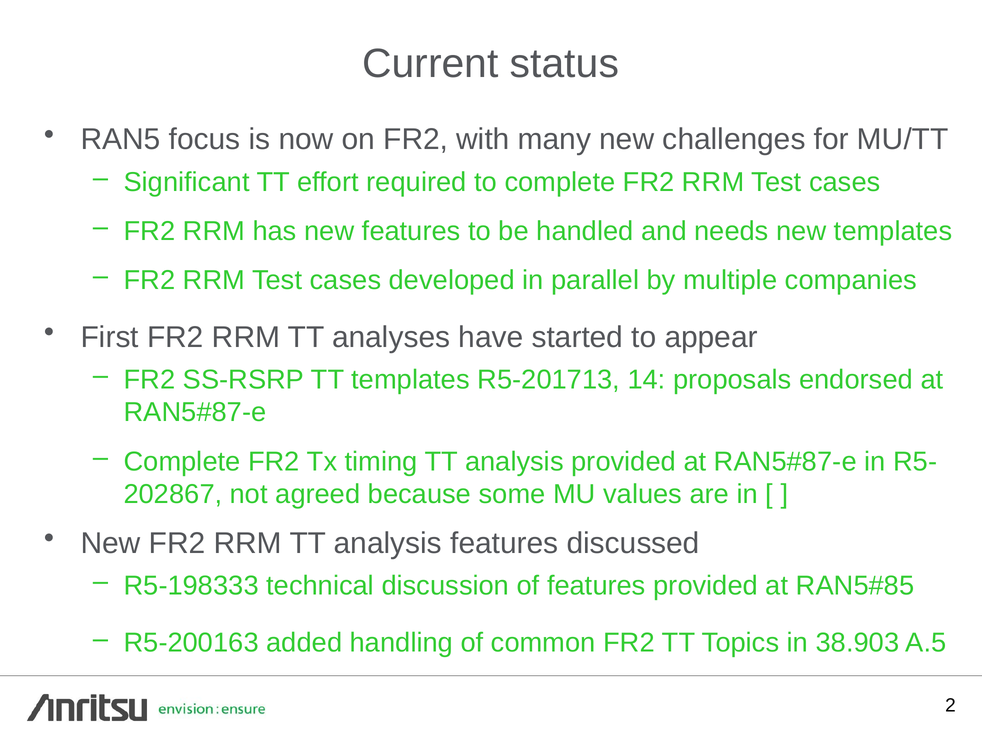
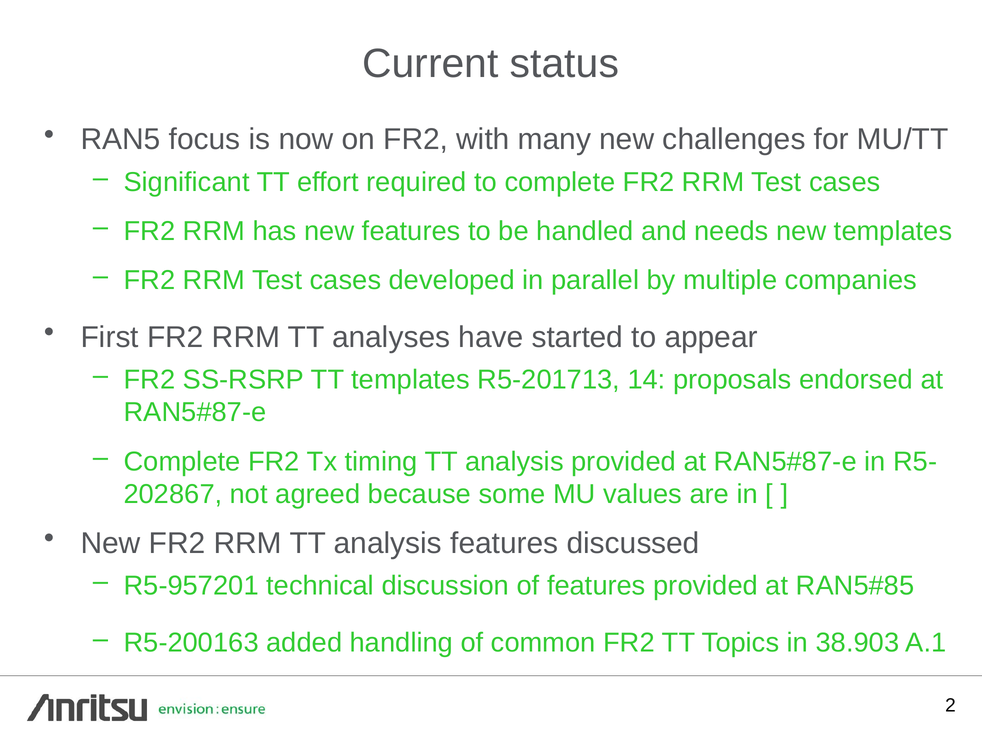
R5-198333: R5-198333 -> R5-957201
A.5: A.5 -> A.1
